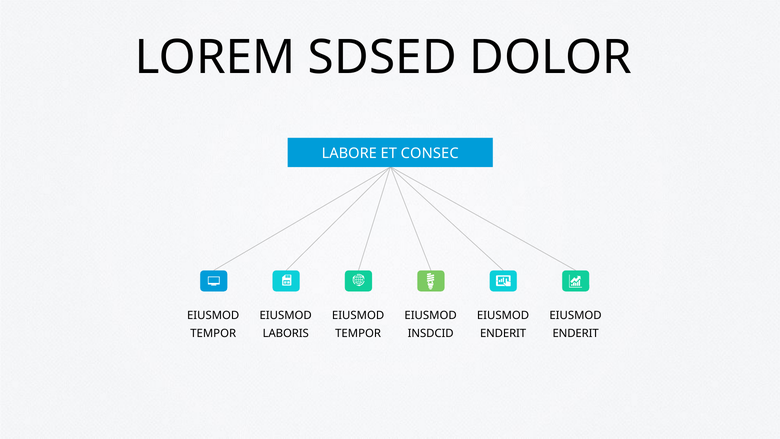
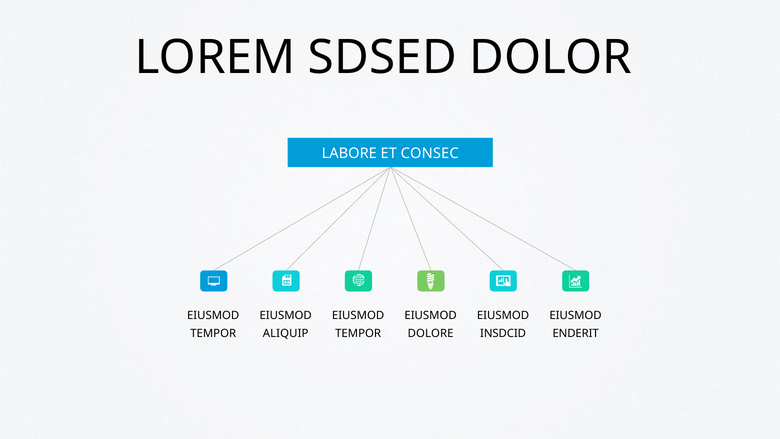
LABORIS: LABORIS -> ALIQUIP
INSDCID: INSDCID -> DOLORE
ENDERIT at (503, 333): ENDERIT -> INSDCID
